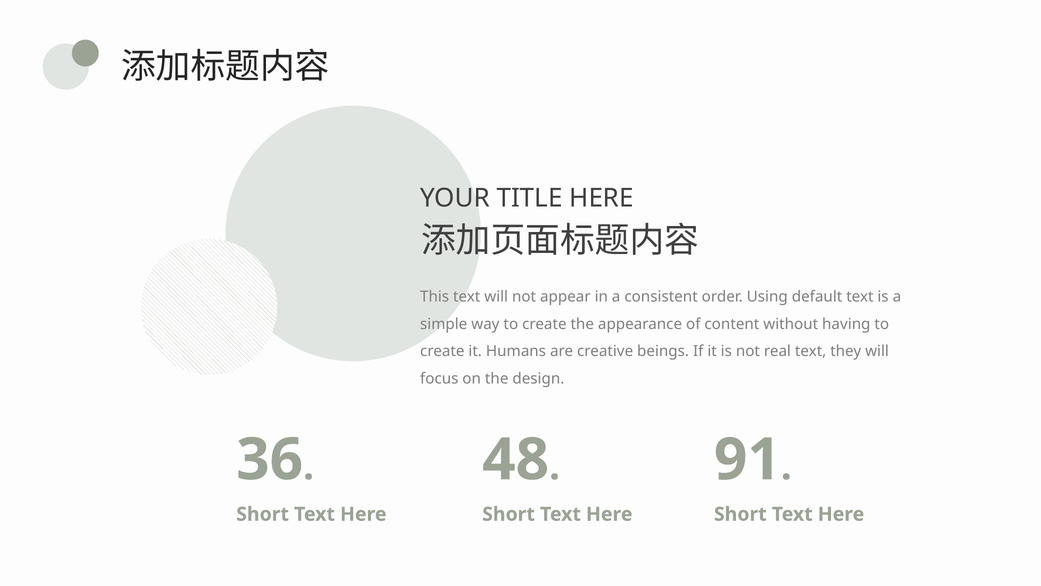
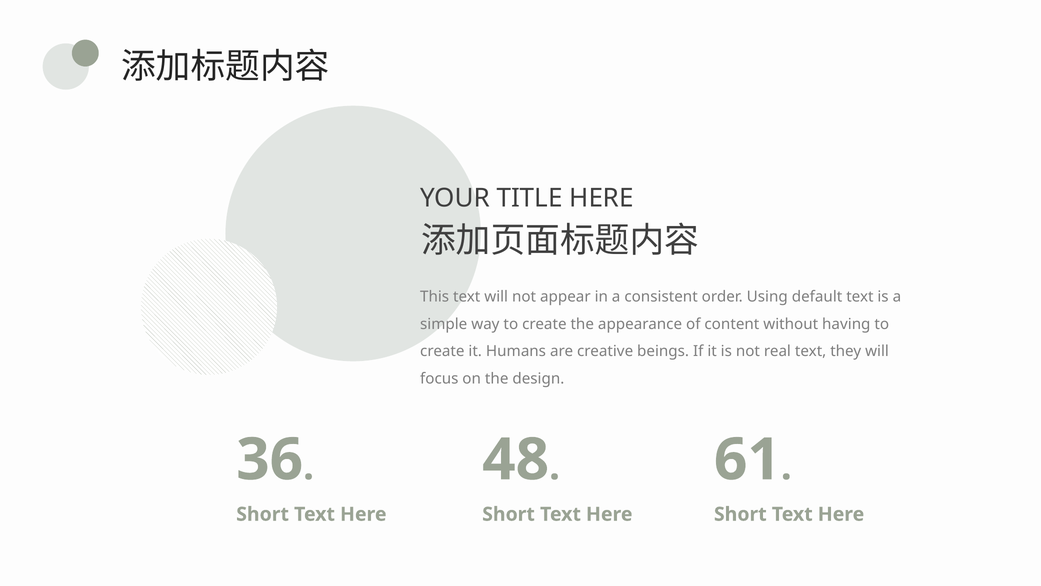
91: 91 -> 61
